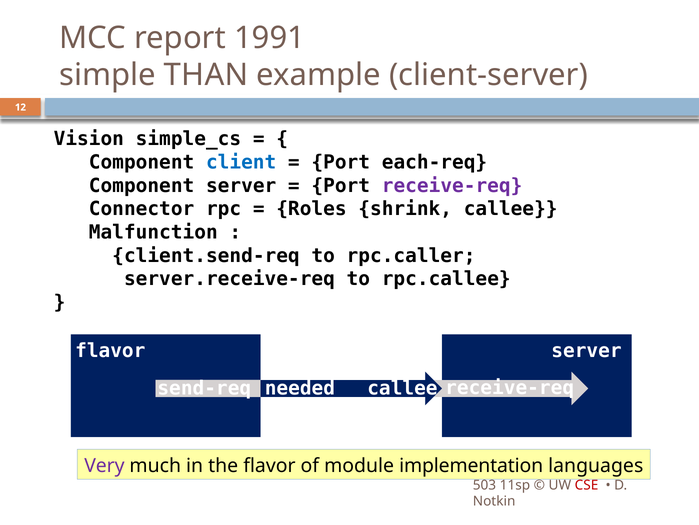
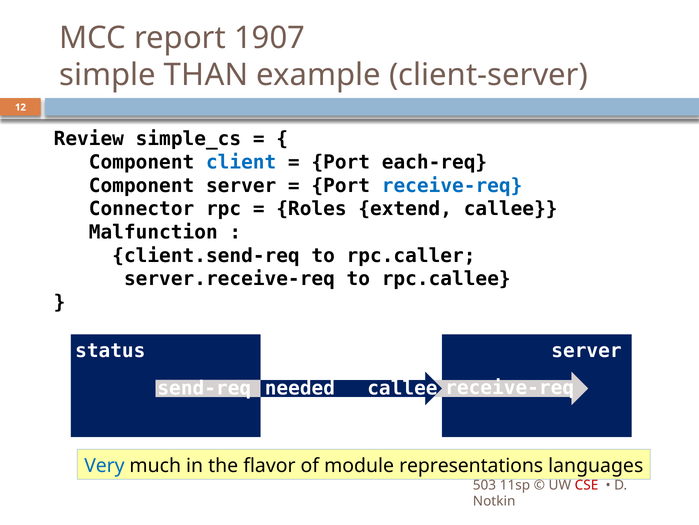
1991: 1991 -> 1907
Vision: Vision -> Review
receive-req at (452, 185) colour: purple -> blue
shrink: shrink -> extend
flavor at (110, 350): flavor -> status
Very colour: purple -> blue
implementation: implementation -> representations
